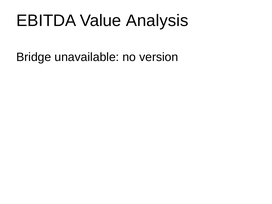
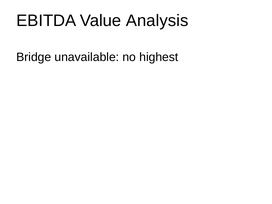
version: version -> highest
